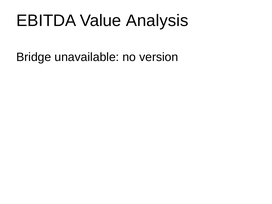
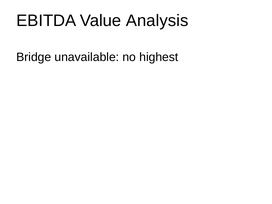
version: version -> highest
